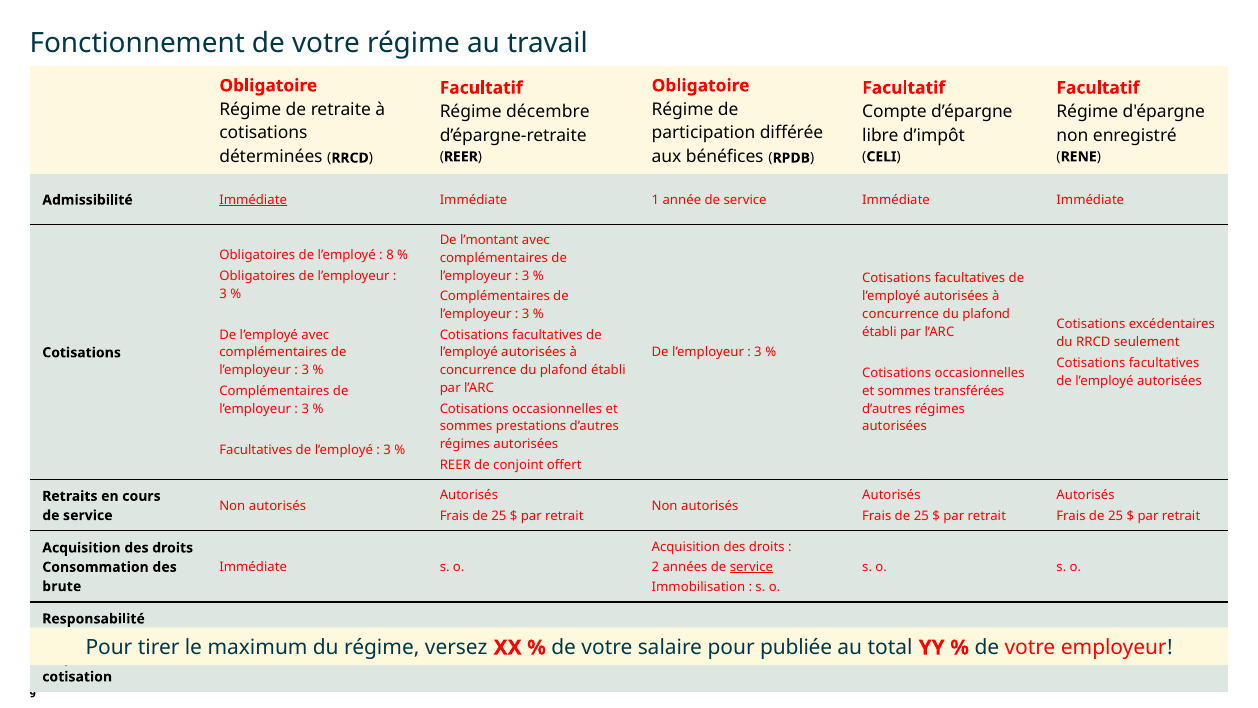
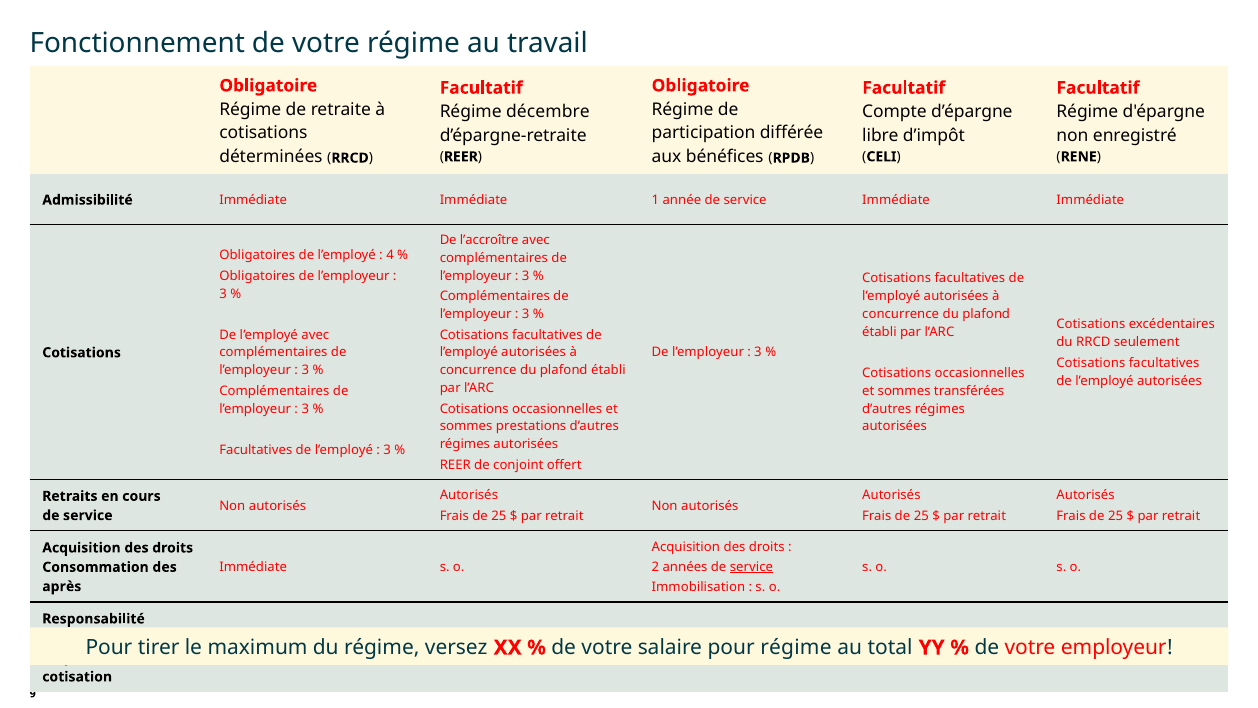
Immédiate at (253, 200) underline: present -> none
l’montant: l’montant -> l’accroître
8: 8 -> 4
brute: brute -> après
publiée at (796, 647): publiée -> régime
